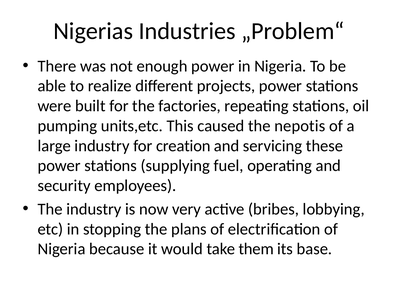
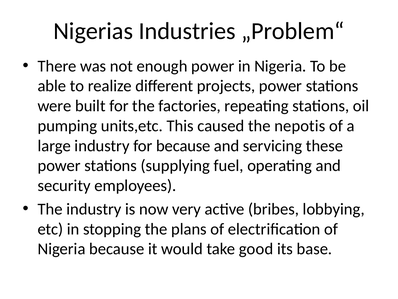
for creation: creation -> because
them: them -> good
